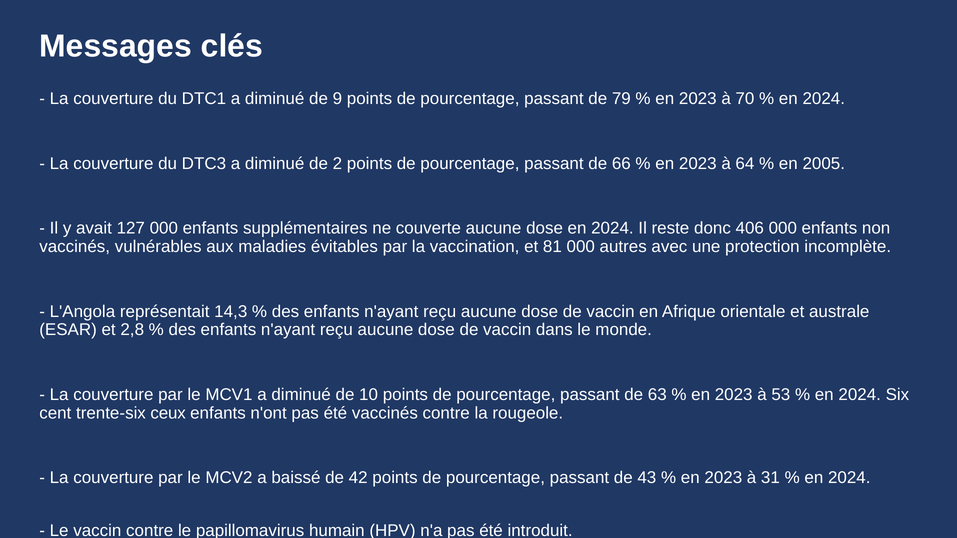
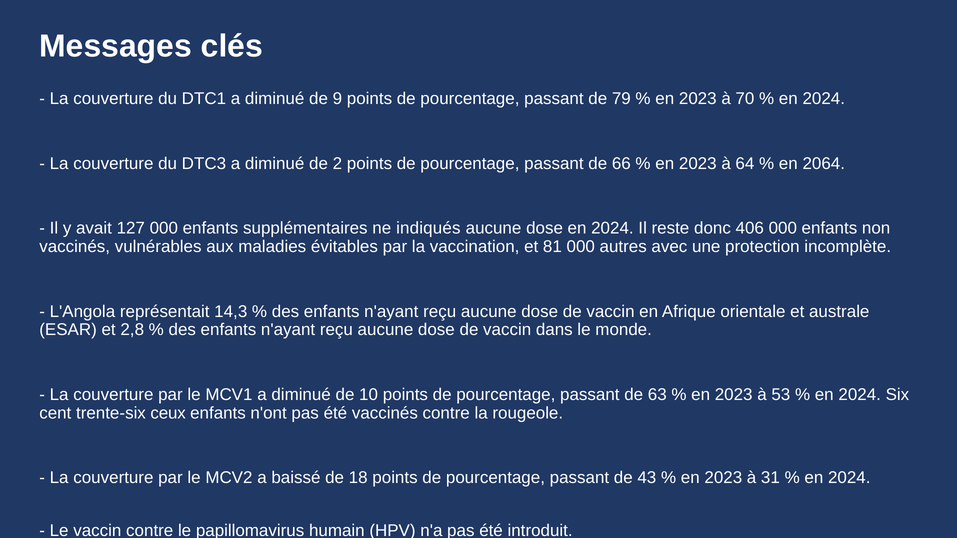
2005: 2005 -> 2064
couverte: couverte -> indiqués
42: 42 -> 18
